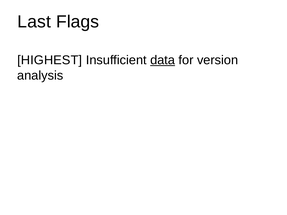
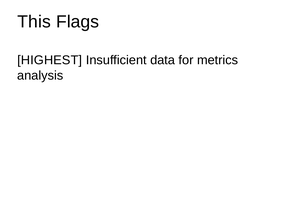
Last: Last -> This
data underline: present -> none
version: version -> metrics
